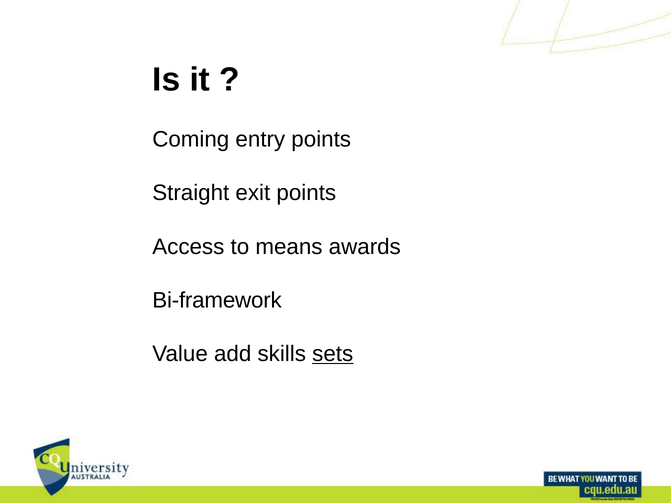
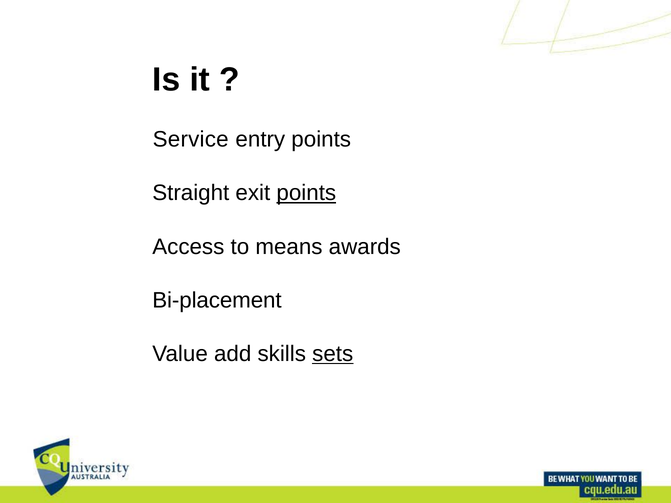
Coming: Coming -> Service
points at (306, 193) underline: none -> present
Bi-framework: Bi-framework -> Bi-placement
